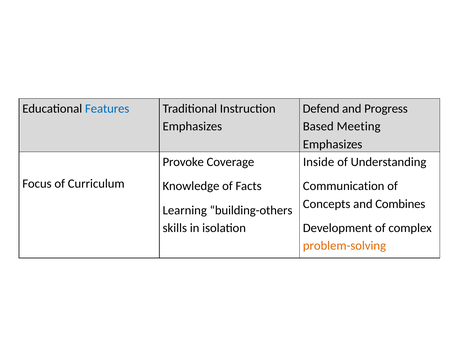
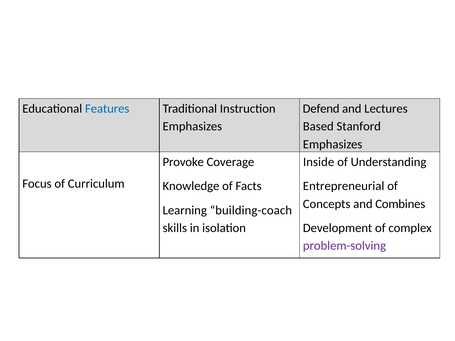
Progress: Progress -> Lectures
Meeting: Meeting -> Stanford
Communication: Communication -> Entrepreneurial
building-others: building-others -> building-coach
problem-solving colour: orange -> purple
